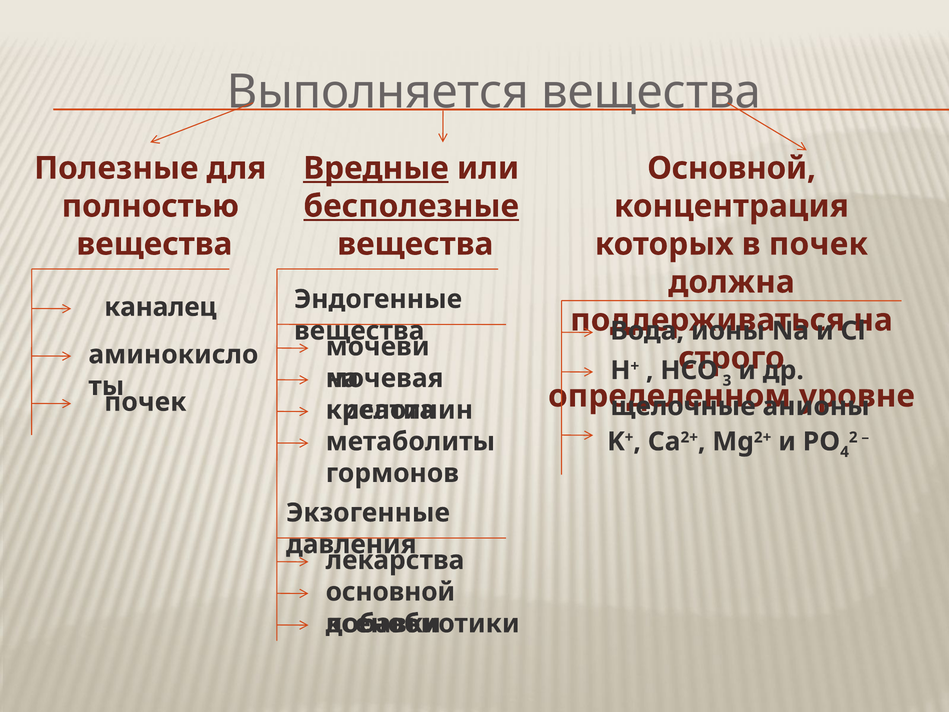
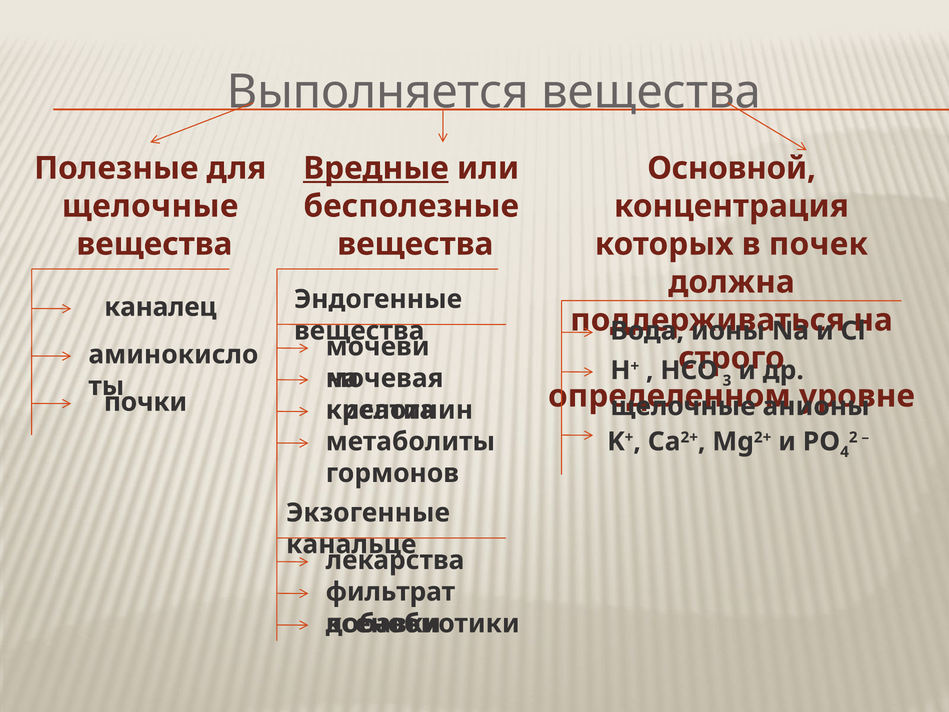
полностью at (150, 206): полностью -> щелочные
бесполезные underline: present -> none
почек at (145, 402): почек -> почки
давления: давления -> канальце
основной at (390, 592): основной -> фильтрат
